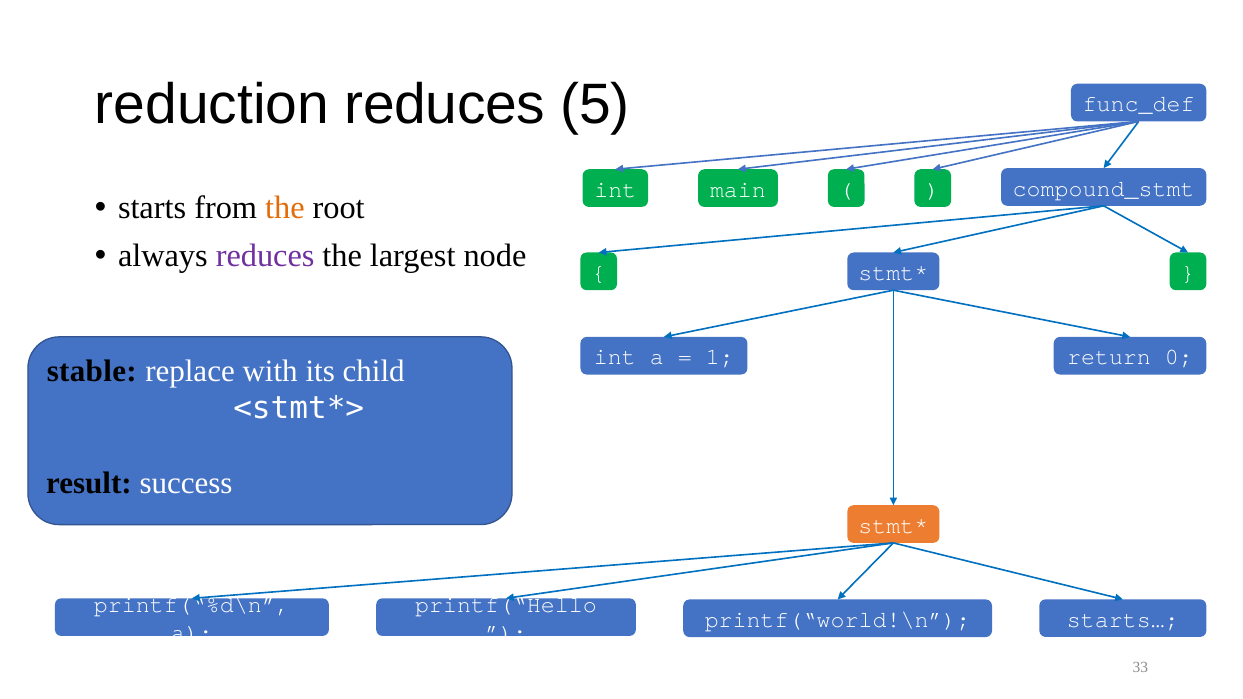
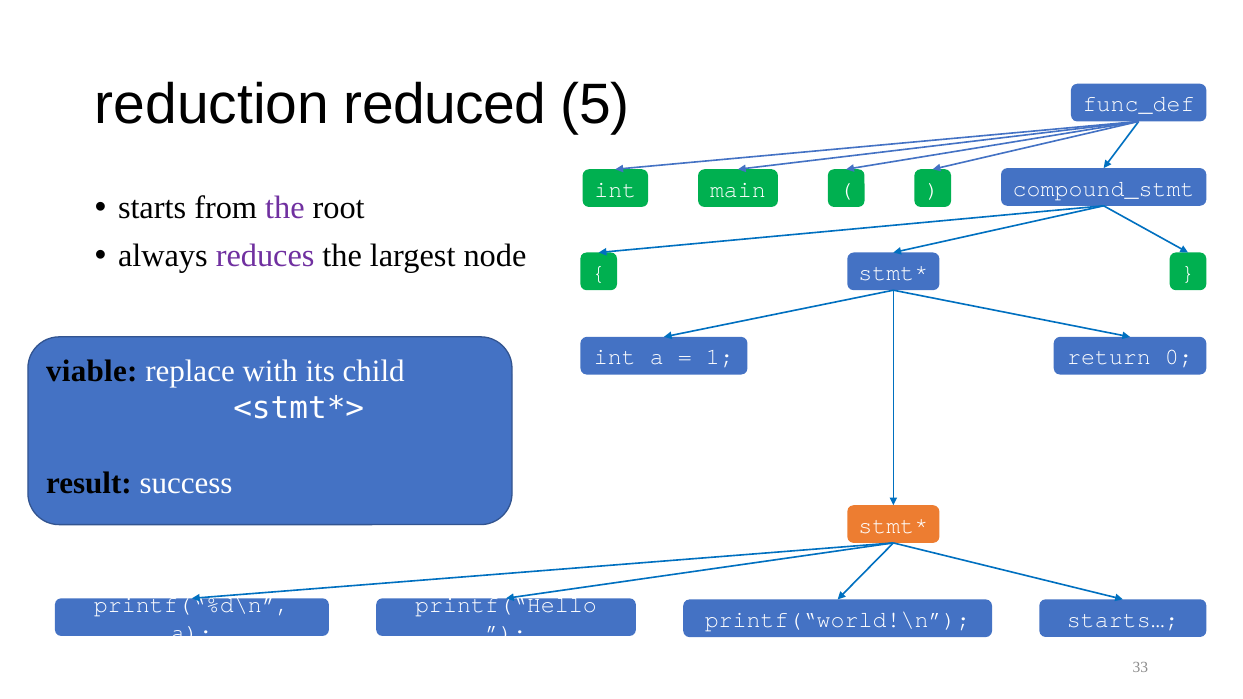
reduction reduces: reduces -> reduced
the at (285, 208) colour: orange -> purple
stable: stable -> viable
